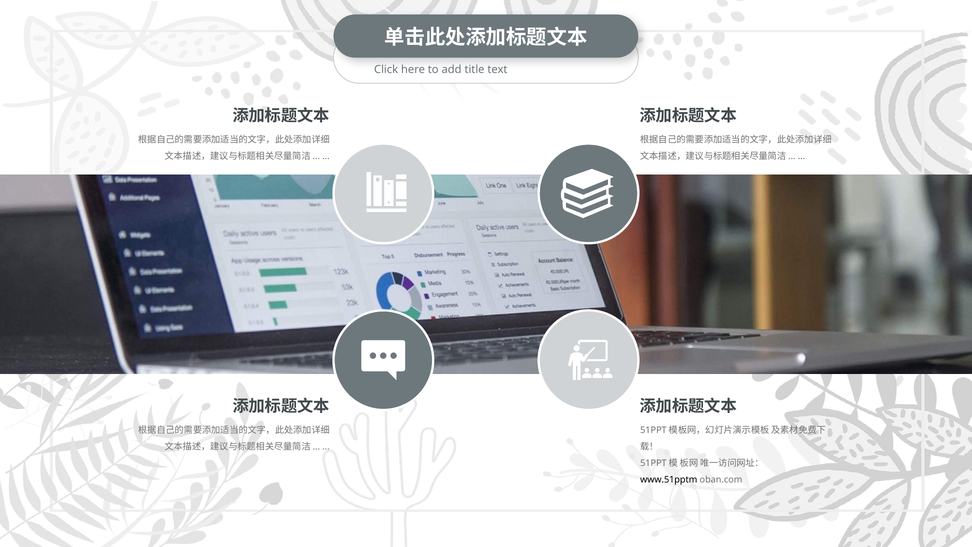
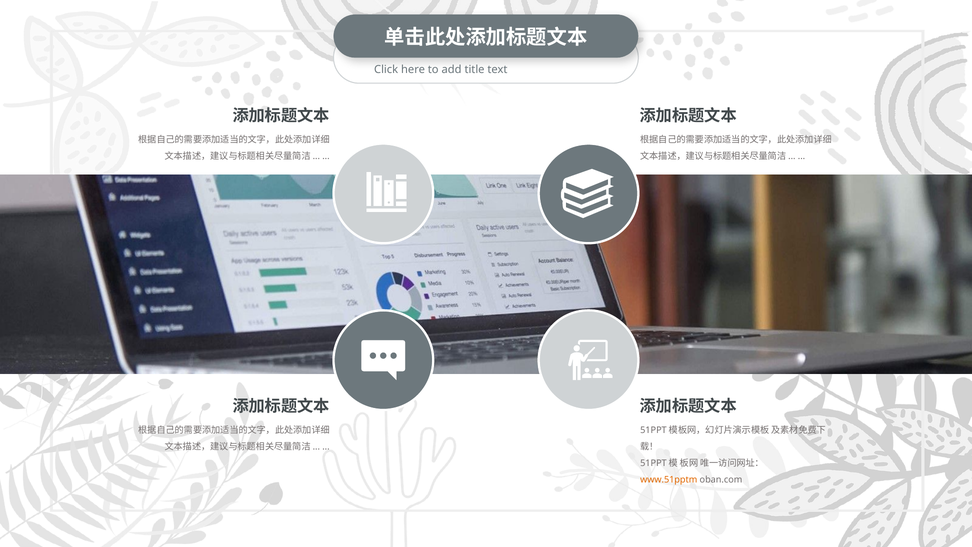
www.51pptm colour: black -> orange
